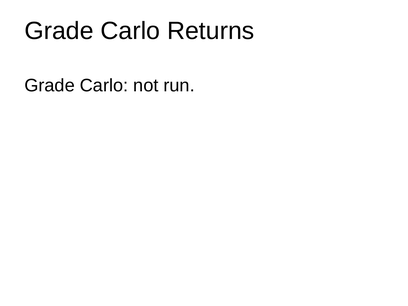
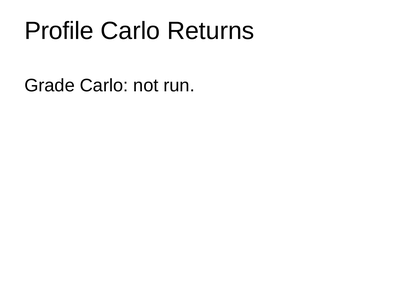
Grade at (59, 31): Grade -> Profile
